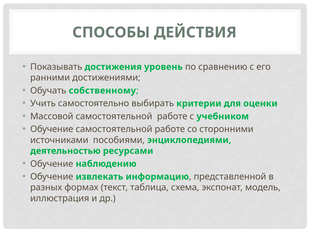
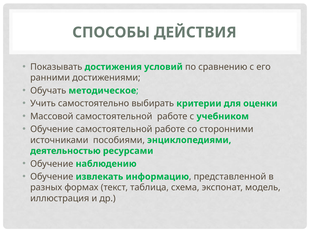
уровень: уровень -> условий
собственному: собственному -> методическое
